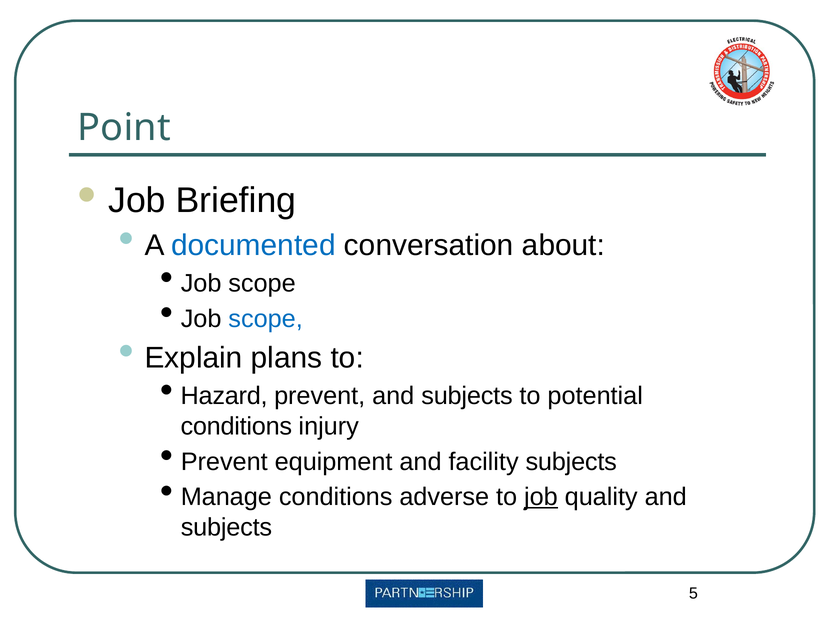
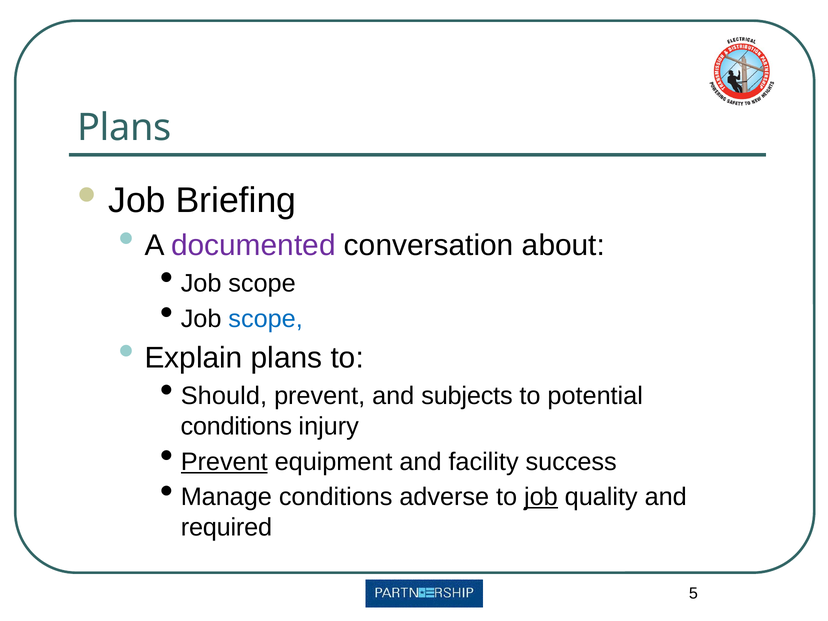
Point at (124, 128): Point -> Plans
documented colour: blue -> purple
Hazard: Hazard -> Should
Prevent at (224, 462) underline: none -> present
facility subjects: subjects -> success
subjects at (226, 527): subjects -> required
